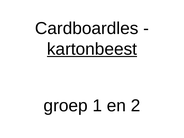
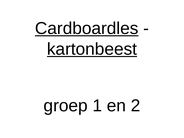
Cardboardles underline: none -> present
